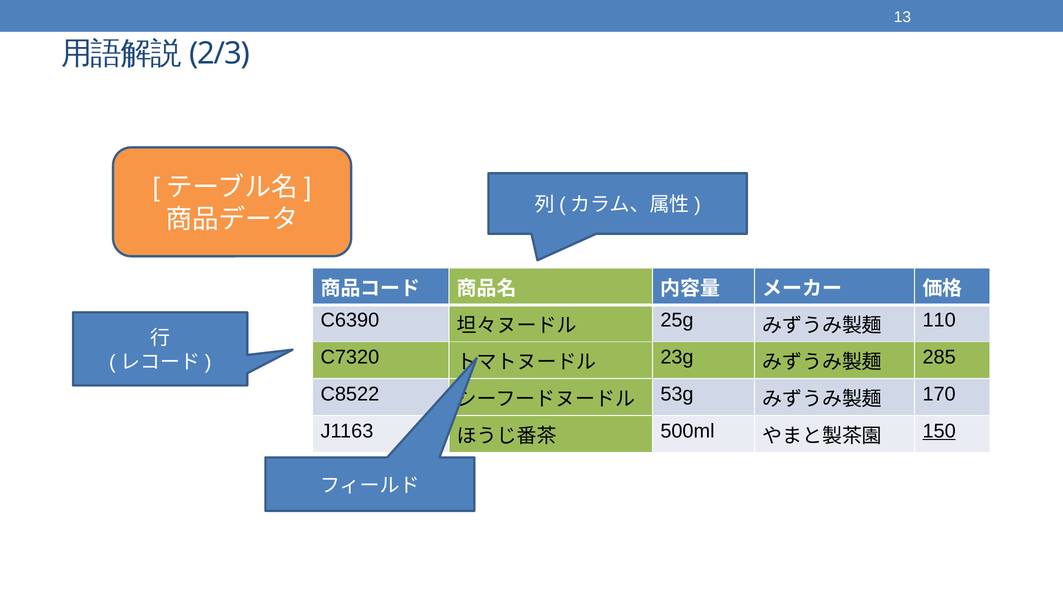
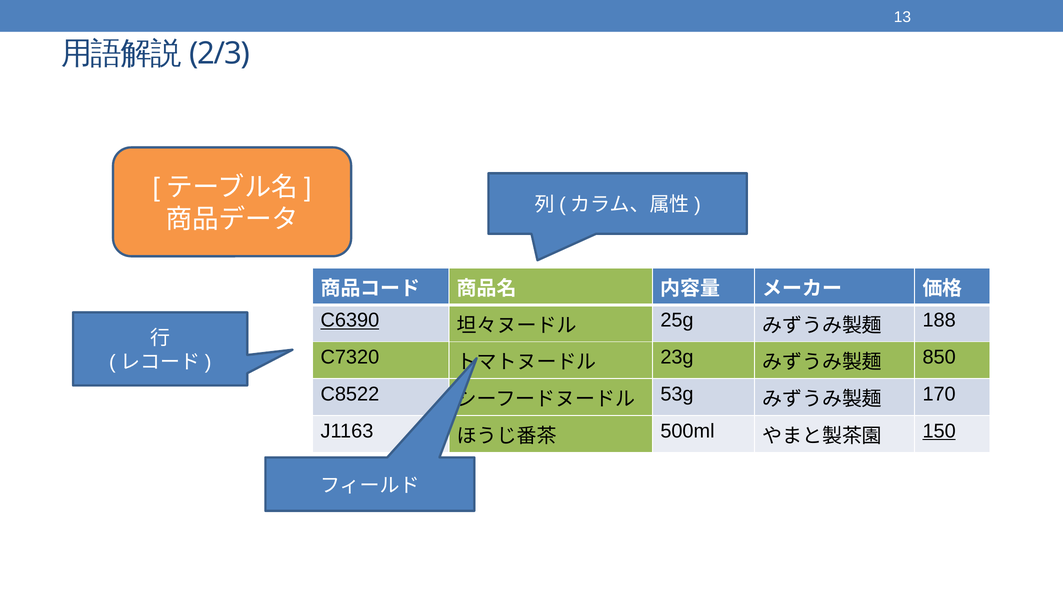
C6390 underline: none -> present
110: 110 -> 188
285: 285 -> 850
